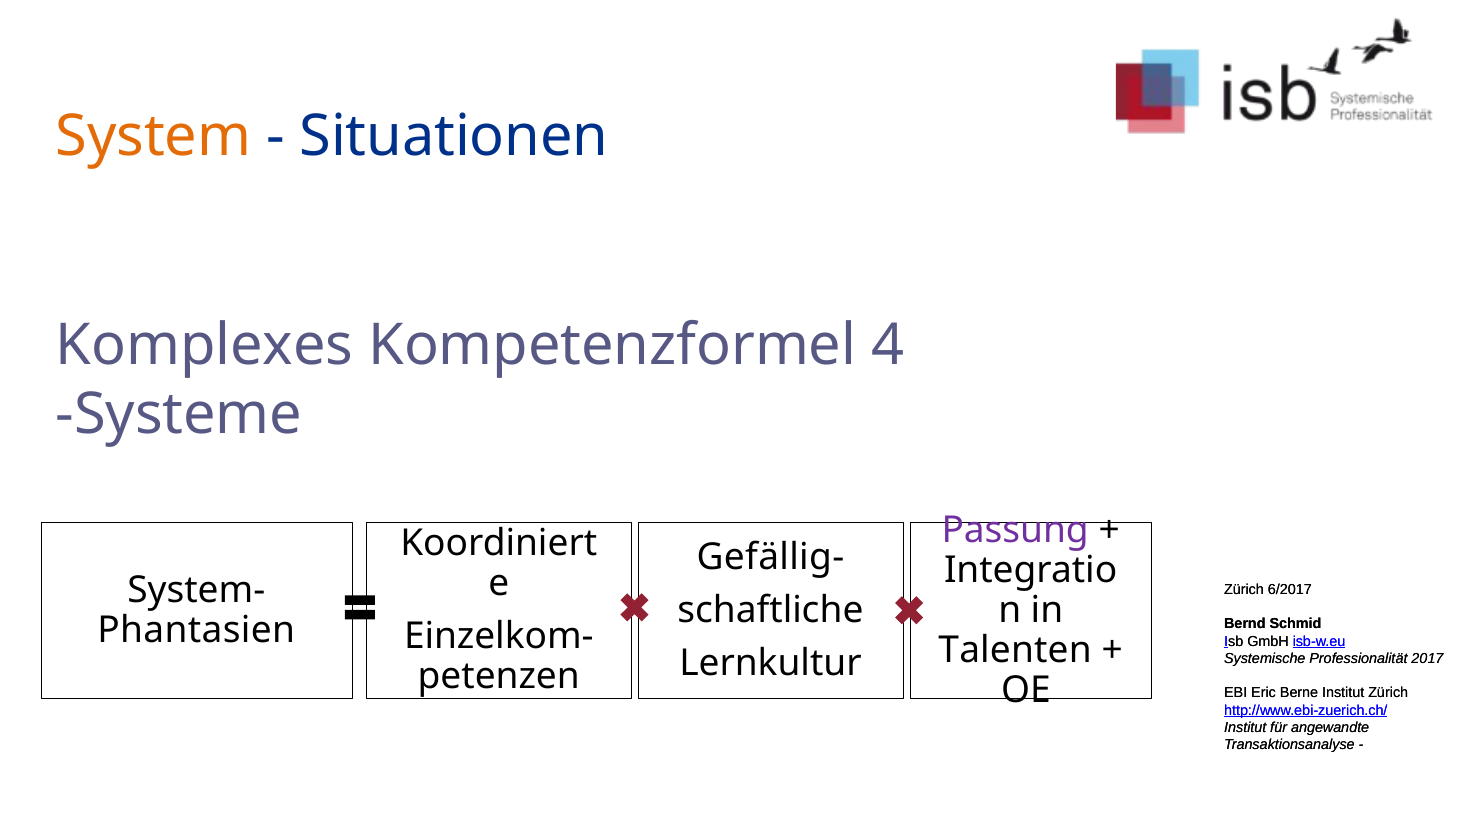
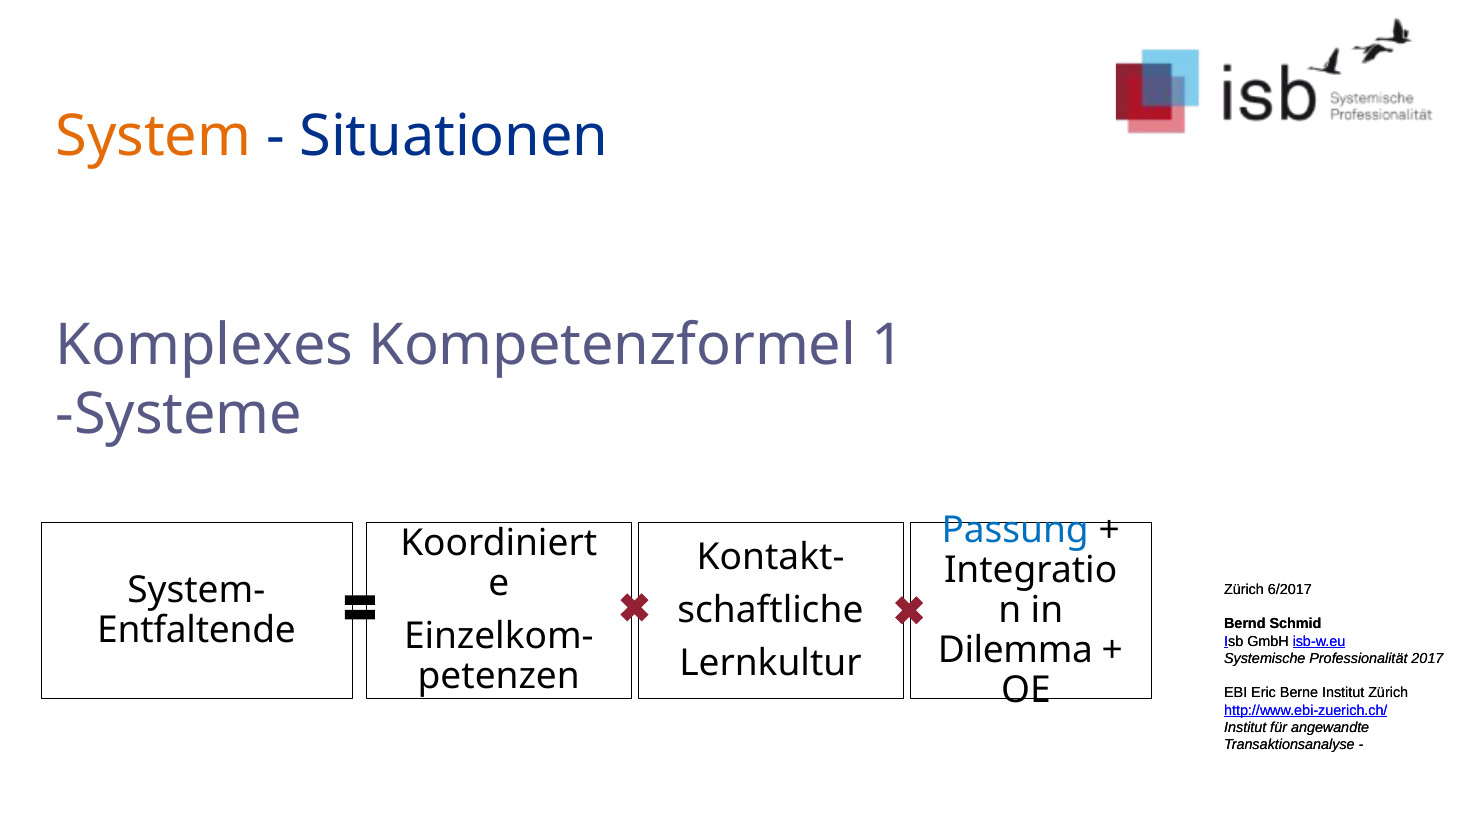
4: 4 -> 1
Passung colour: purple -> blue
Gefällig-: Gefällig- -> Kontakt-
Phantasien: Phantasien -> Entfaltende
Talenten: Talenten -> Dilemma
